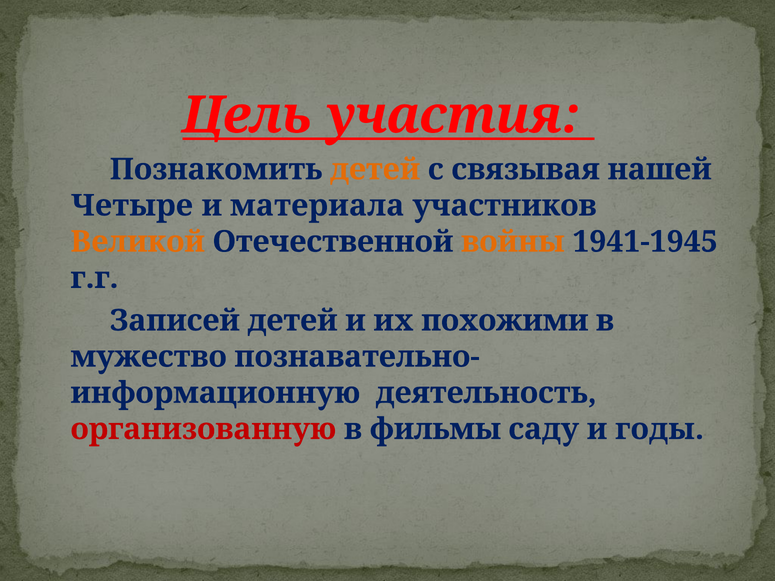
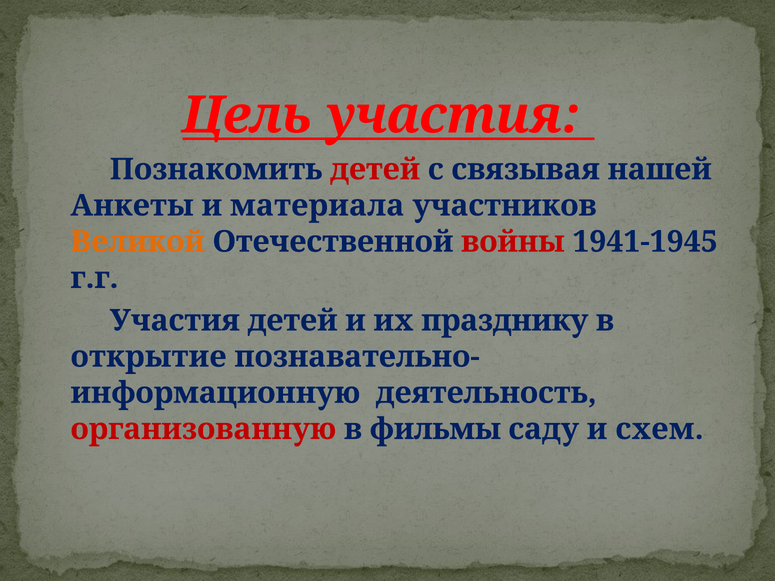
детей at (375, 169) colour: orange -> red
Четыре: Четыре -> Анкеты
войны colour: orange -> red
Записей at (175, 321): Записей -> Участия
похожими: похожими -> празднику
мужество: мужество -> открытие
годы: годы -> схем
